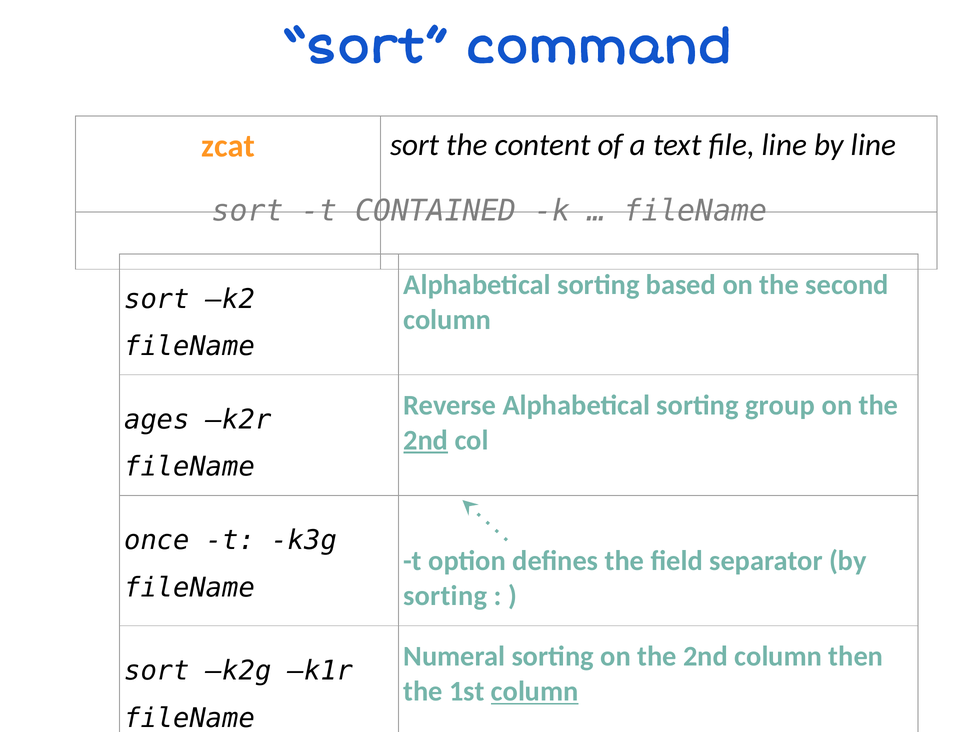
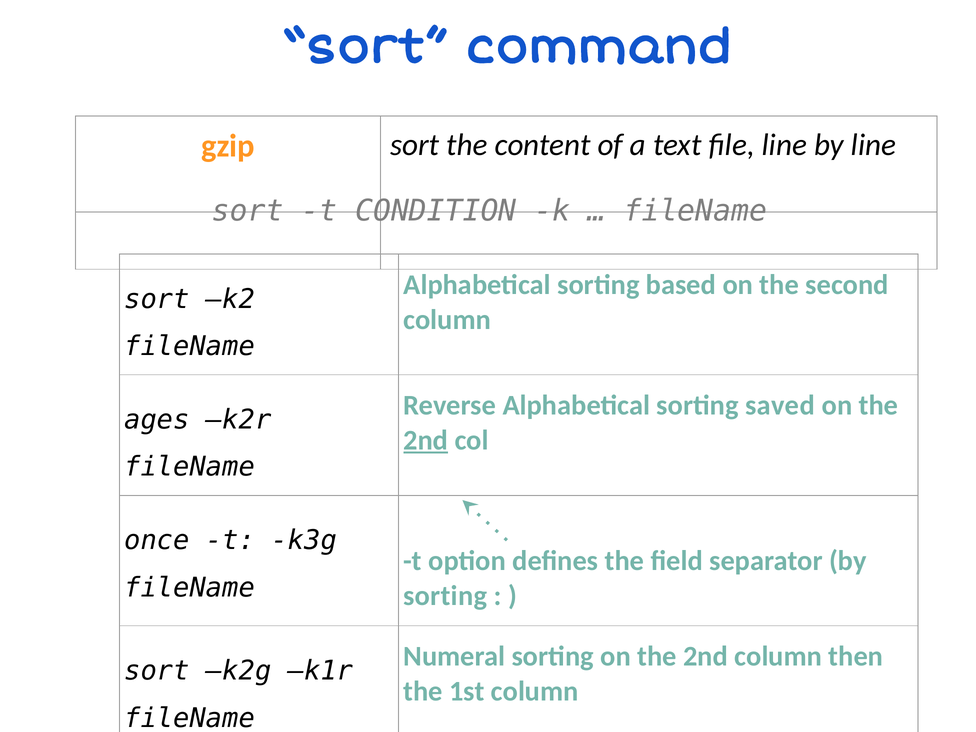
zcat: zcat -> gzip
CONTAINED: CONTAINED -> CONDITION
group: group -> saved
column at (535, 691) underline: present -> none
